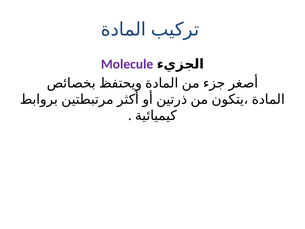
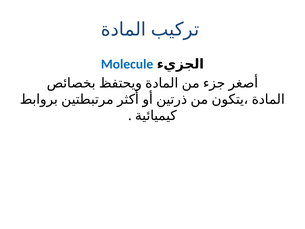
Molecule colour: purple -> blue
